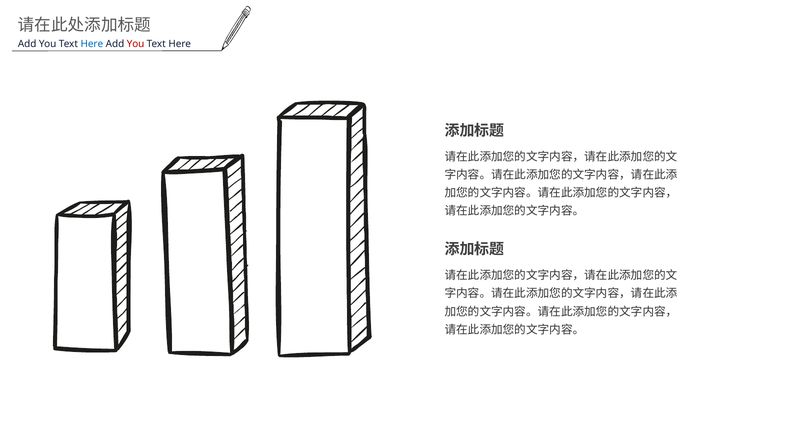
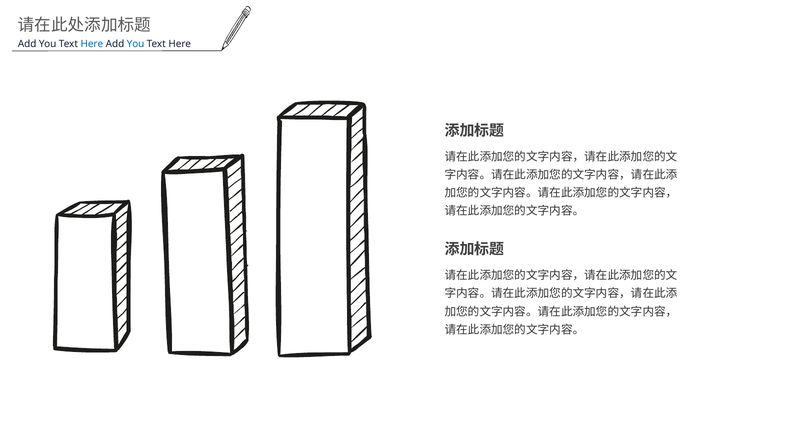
You at (136, 44) colour: red -> blue
